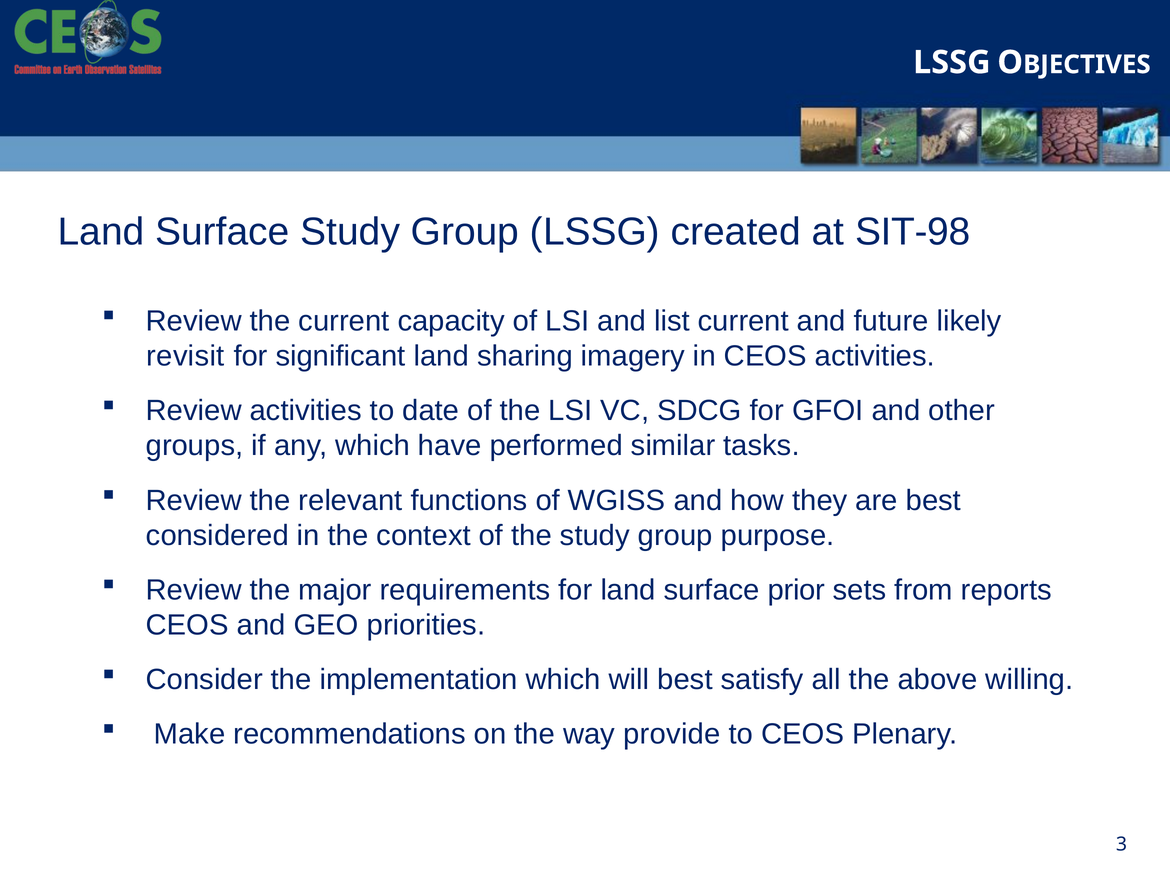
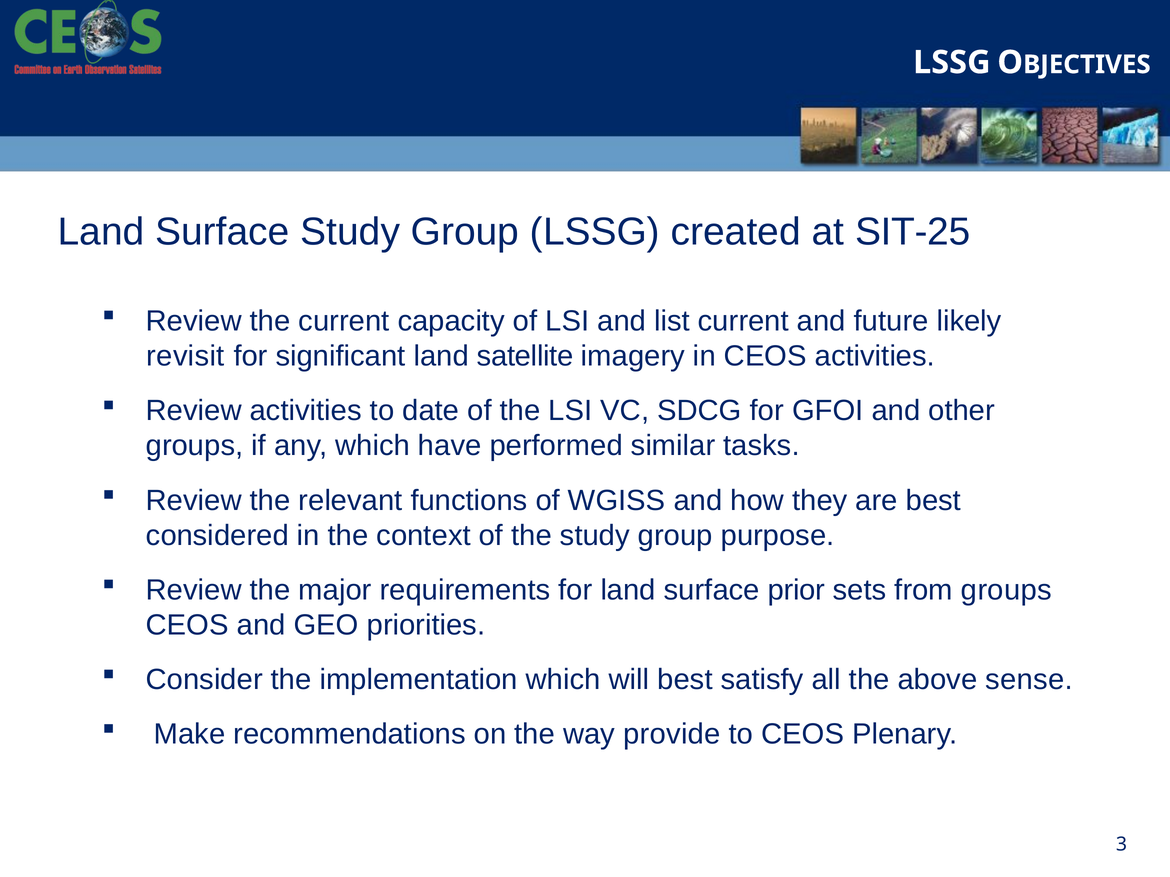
SIT-98: SIT-98 -> SIT-25
sharing: sharing -> satellite
from reports: reports -> groups
willing: willing -> sense
